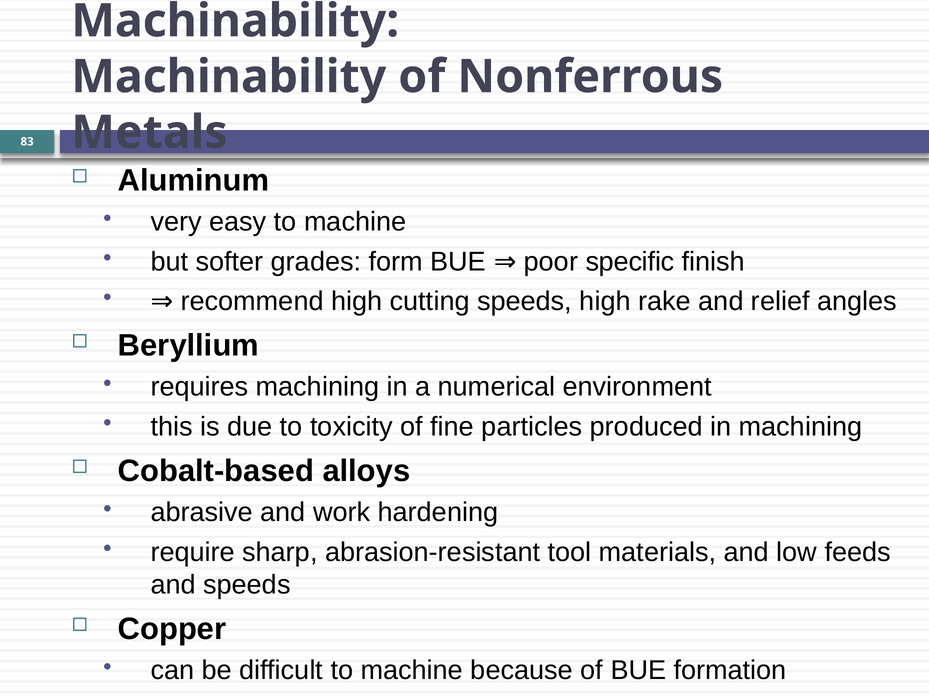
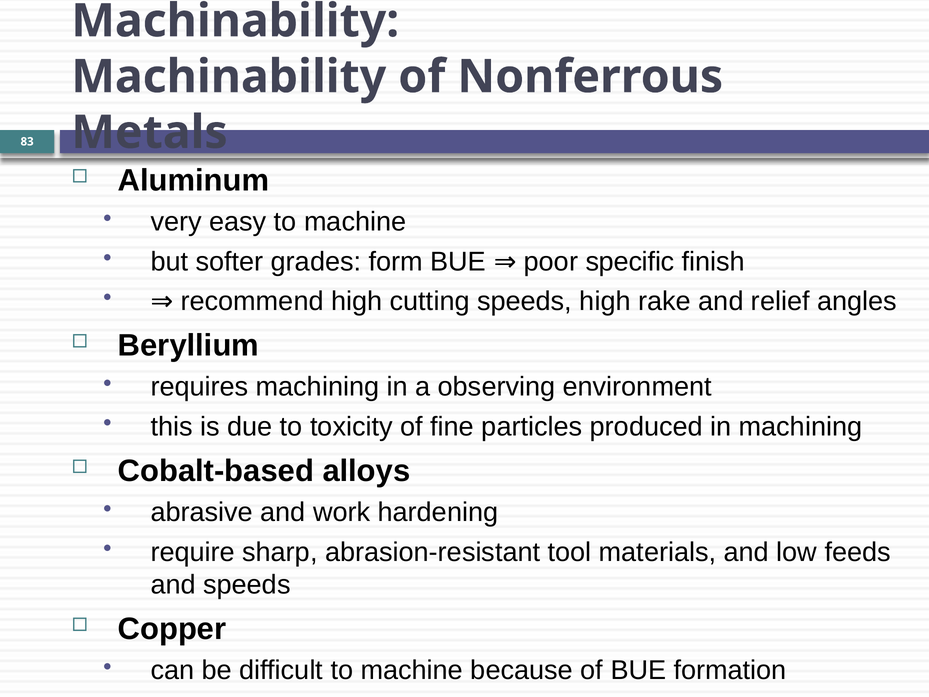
numerical: numerical -> observing
